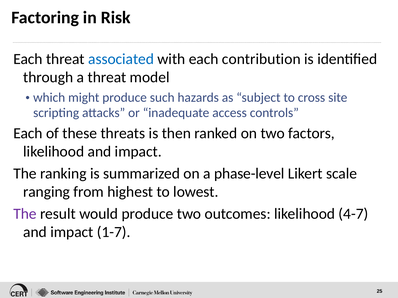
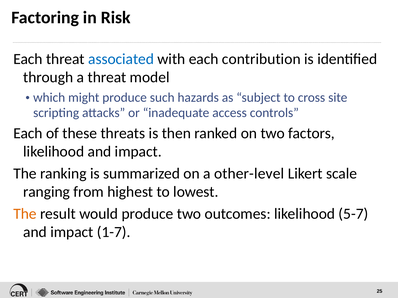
phase-level: phase-level -> other-level
The at (25, 214) colour: purple -> orange
4-7: 4-7 -> 5-7
